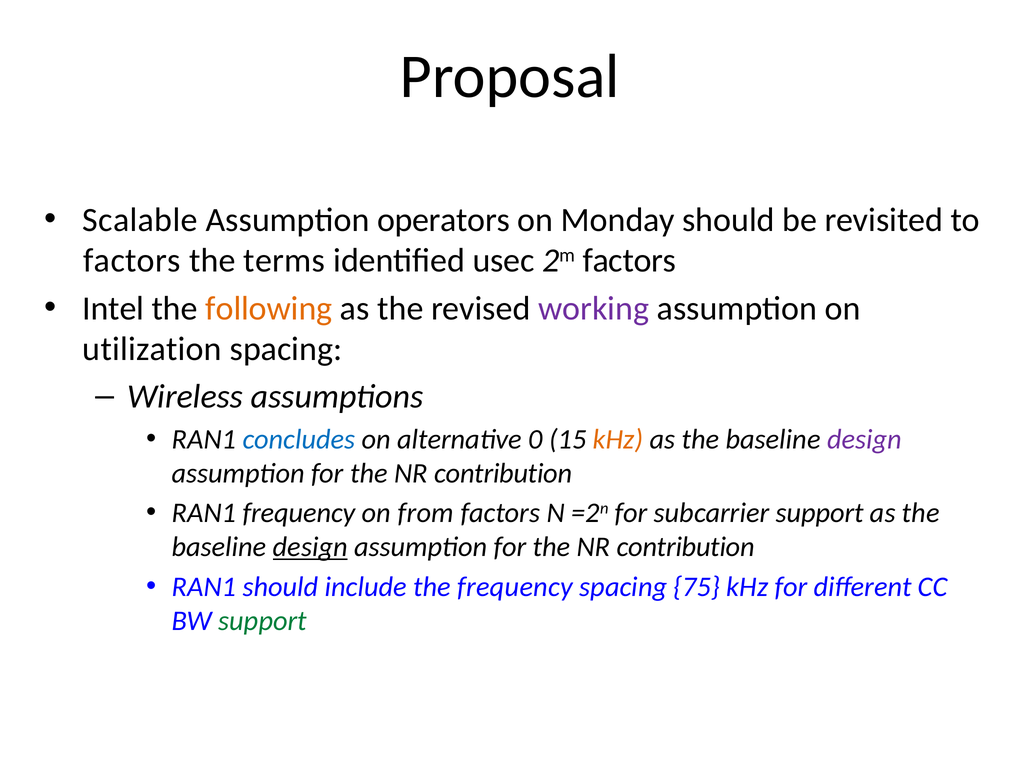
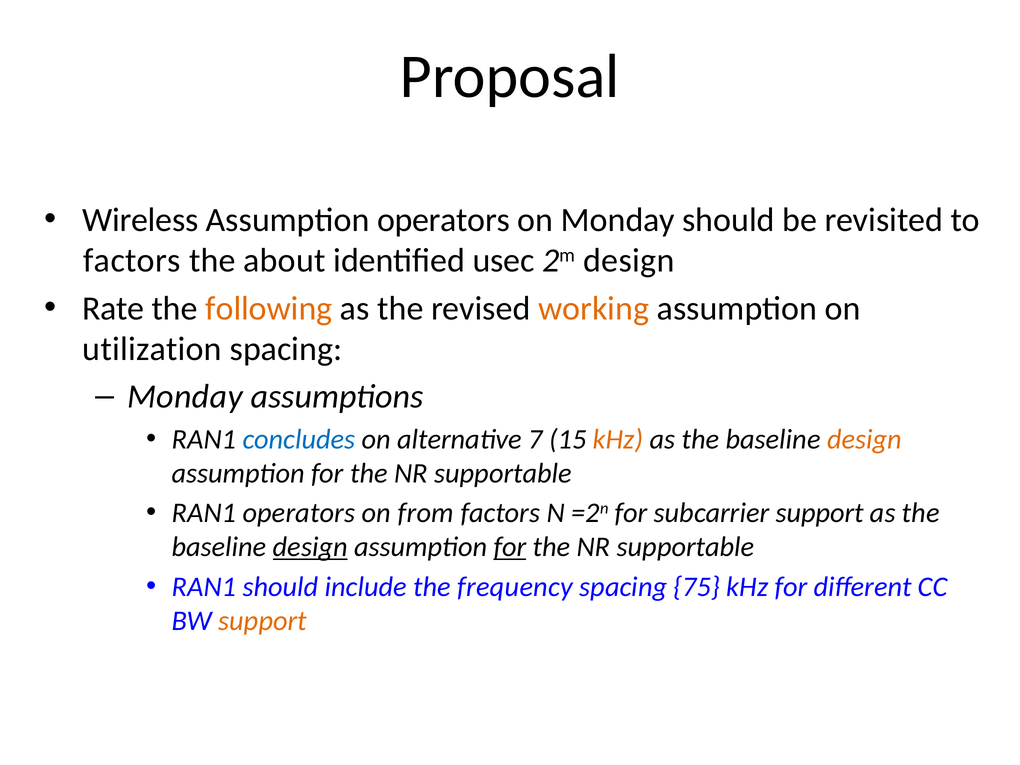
Scalable: Scalable -> Wireless
terms: terms -> about
2m factors: factors -> design
Intel: Intel -> Rate
working colour: purple -> orange
Wireless at (185, 397): Wireless -> Monday
0: 0 -> 7
design at (864, 439) colour: purple -> orange
contribution at (503, 473): contribution -> supportable
RAN1 frequency: frequency -> operators
for at (510, 547) underline: none -> present
contribution at (686, 547): contribution -> supportable
support at (263, 621) colour: green -> orange
